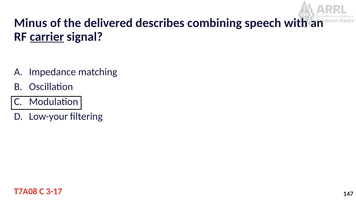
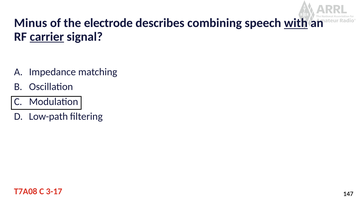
delivered: delivered -> electrode
with underline: none -> present
Low-your: Low-your -> Low-path
